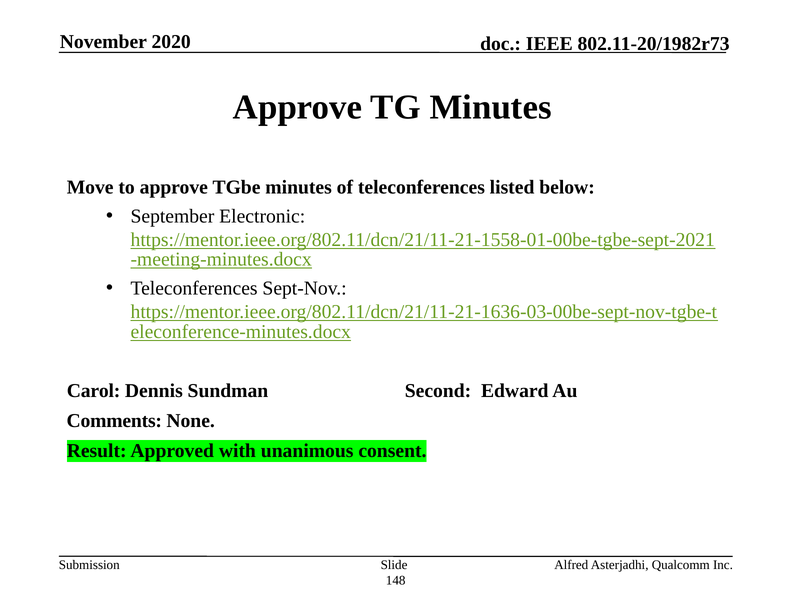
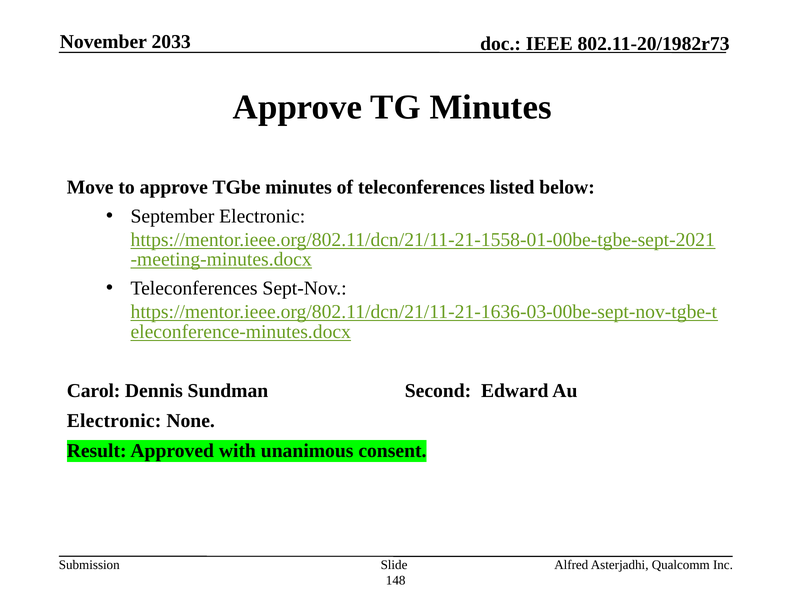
2020: 2020 -> 2033
Comments at (114, 421): Comments -> Electronic
